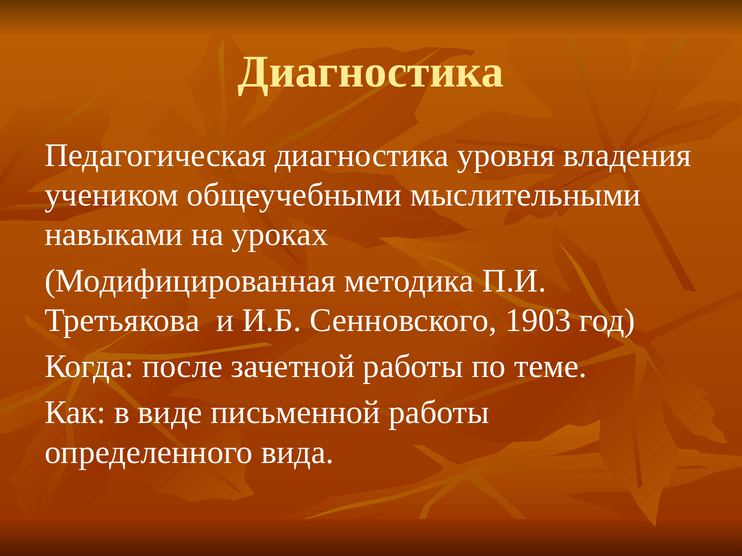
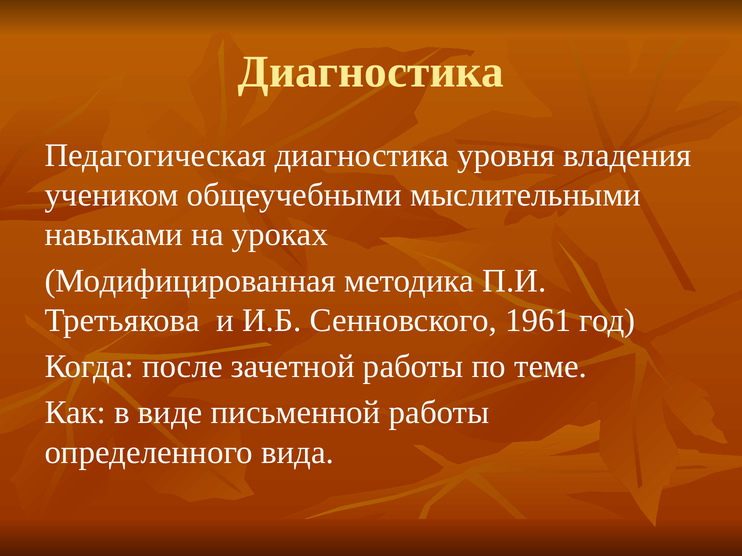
1903: 1903 -> 1961
